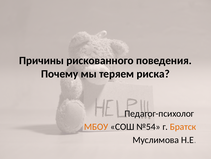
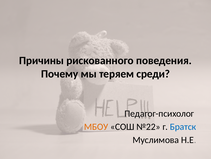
риска: риска -> среди
№54: №54 -> №22
Братск colour: orange -> blue
